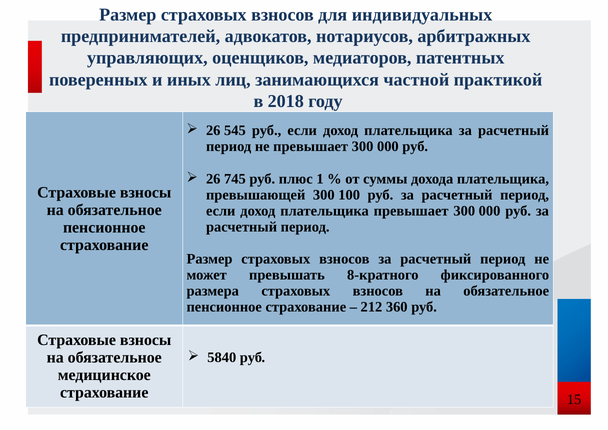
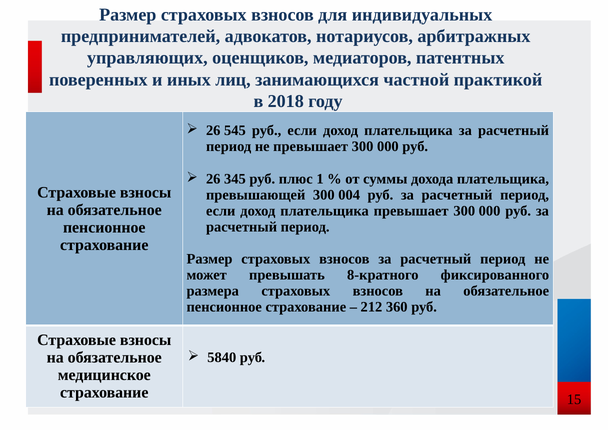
745: 745 -> 345
100: 100 -> 004
